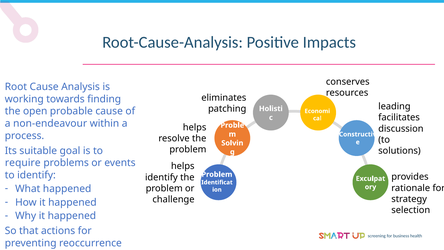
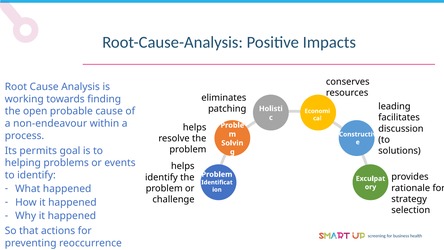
suitable: suitable -> permits
require: require -> helping
